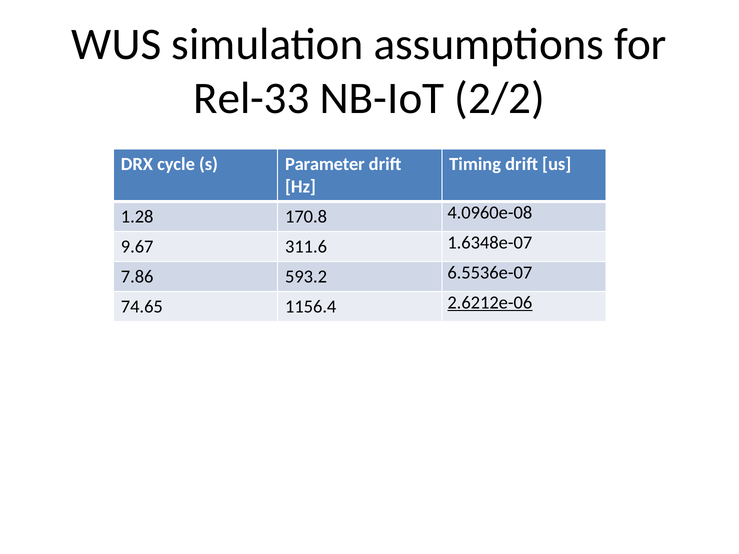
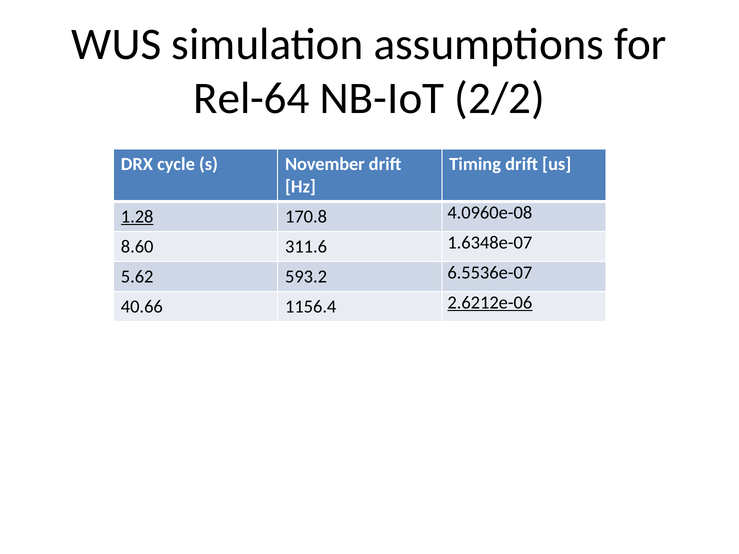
Rel-33: Rel-33 -> Rel-64
Parameter: Parameter -> November
1.28 underline: none -> present
9.67: 9.67 -> 8.60
7.86: 7.86 -> 5.62
74.65: 74.65 -> 40.66
